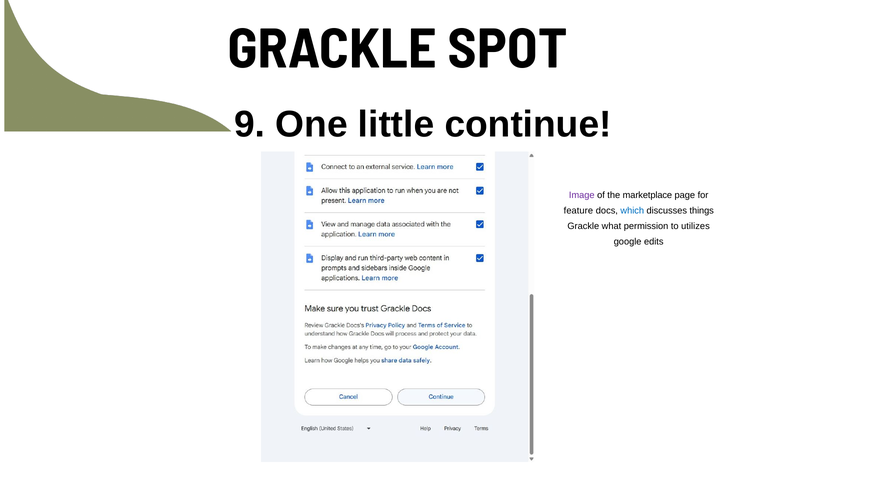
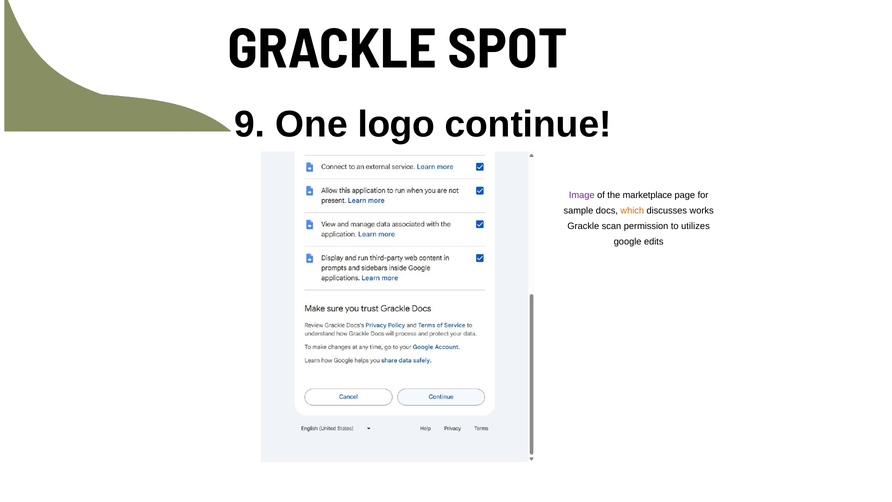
little: little -> logo
feature: feature -> sample
which colour: blue -> orange
things: things -> works
what: what -> scan
